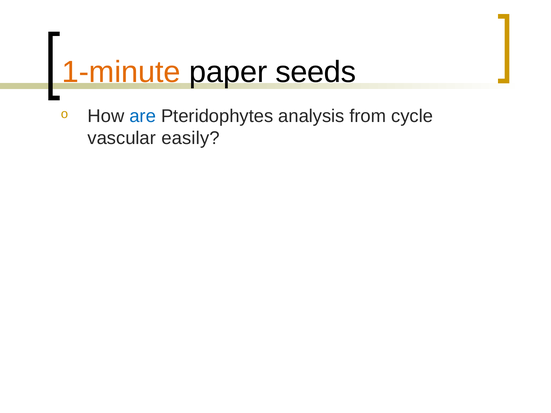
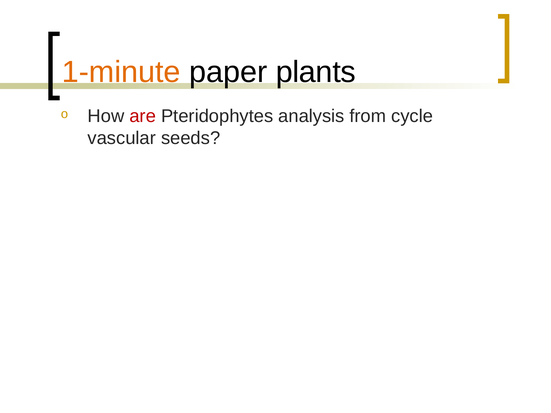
seeds: seeds -> plants
are colour: blue -> red
easily: easily -> seeds
